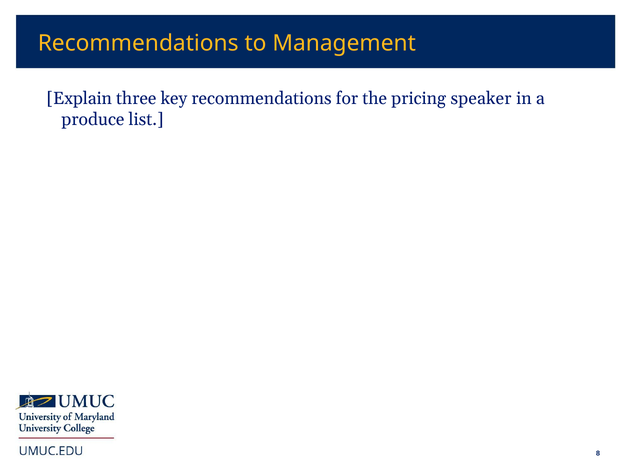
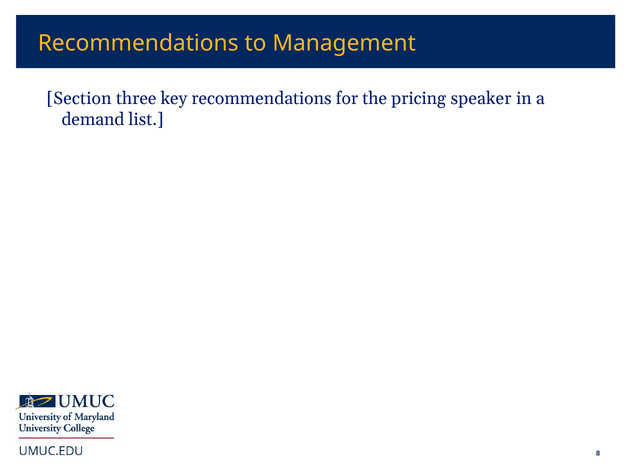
Explain: Explain -> Section
produce: produce -> demand
